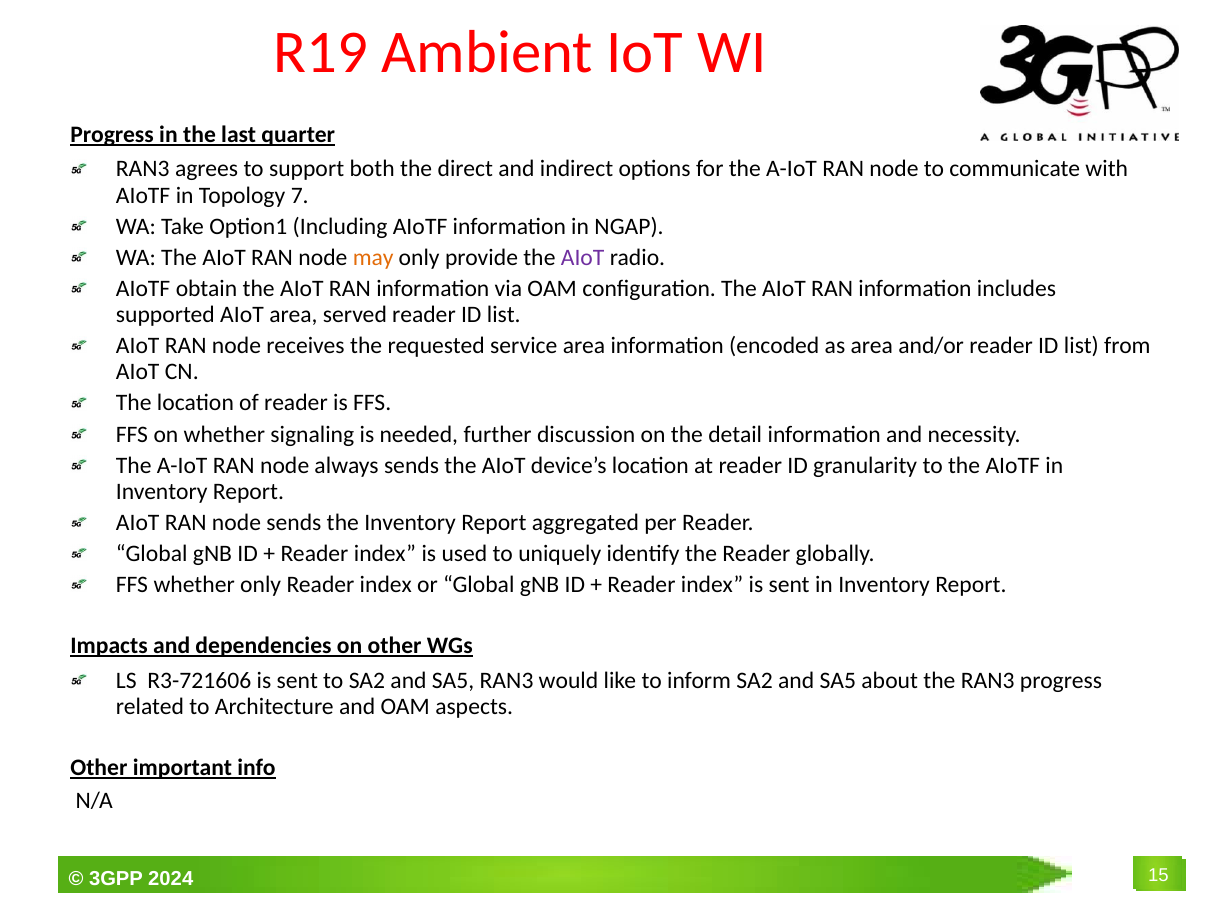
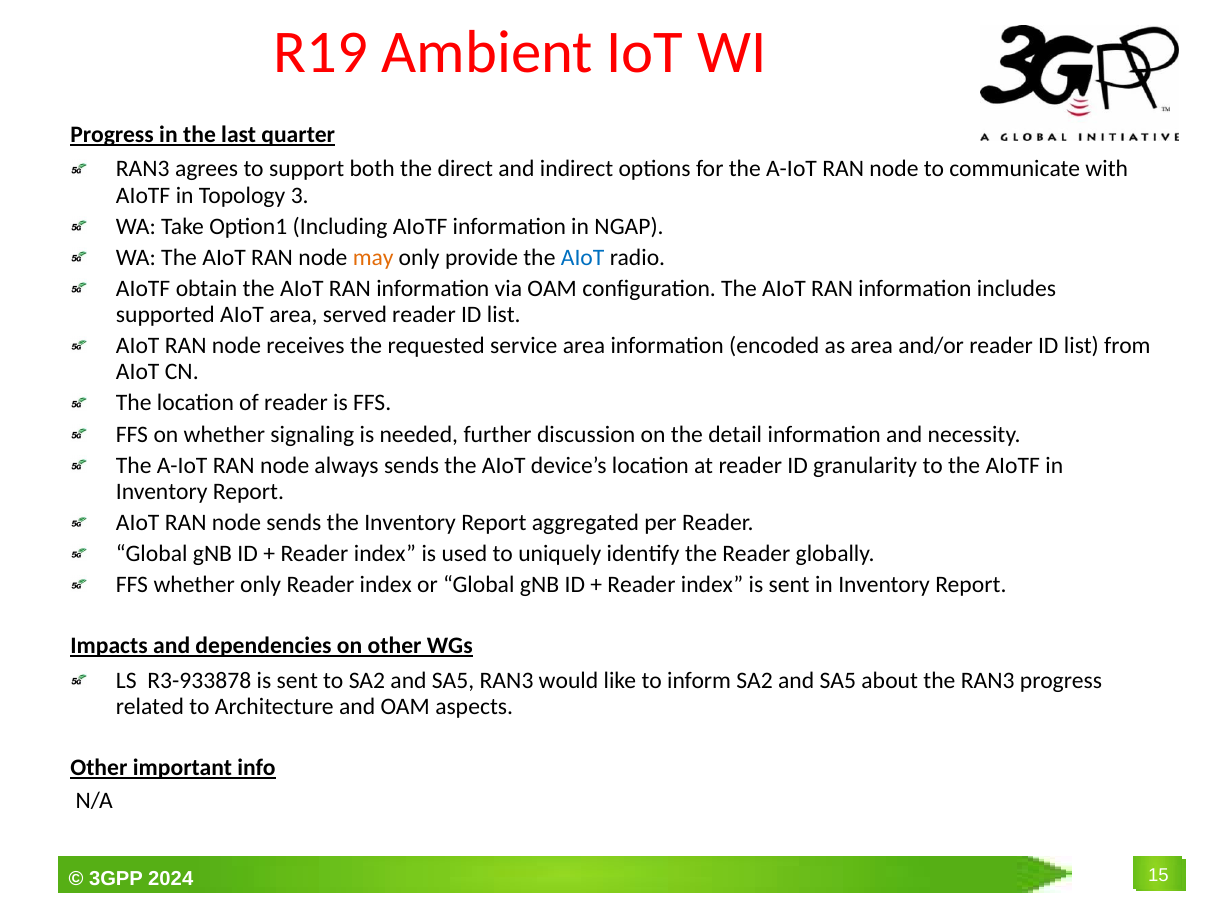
7: 7 -> 3
AIoT at (583, 258) colour: purple -> blue
R3-721606: R3-721606 -> R3-933878
